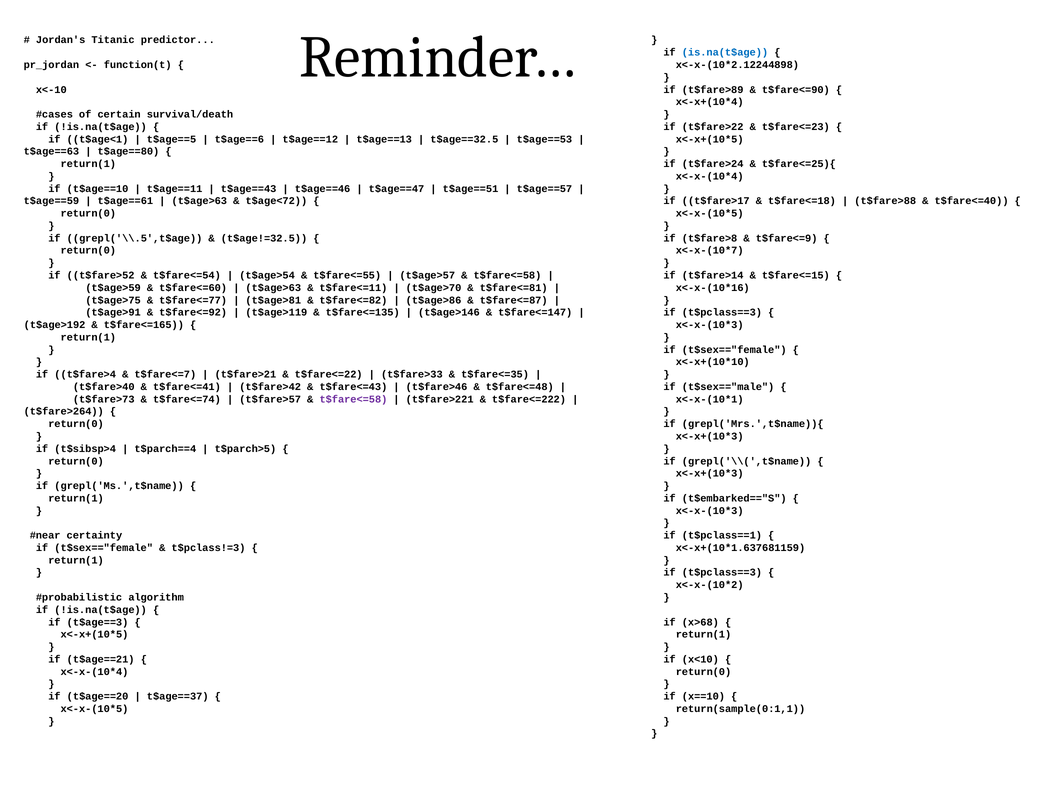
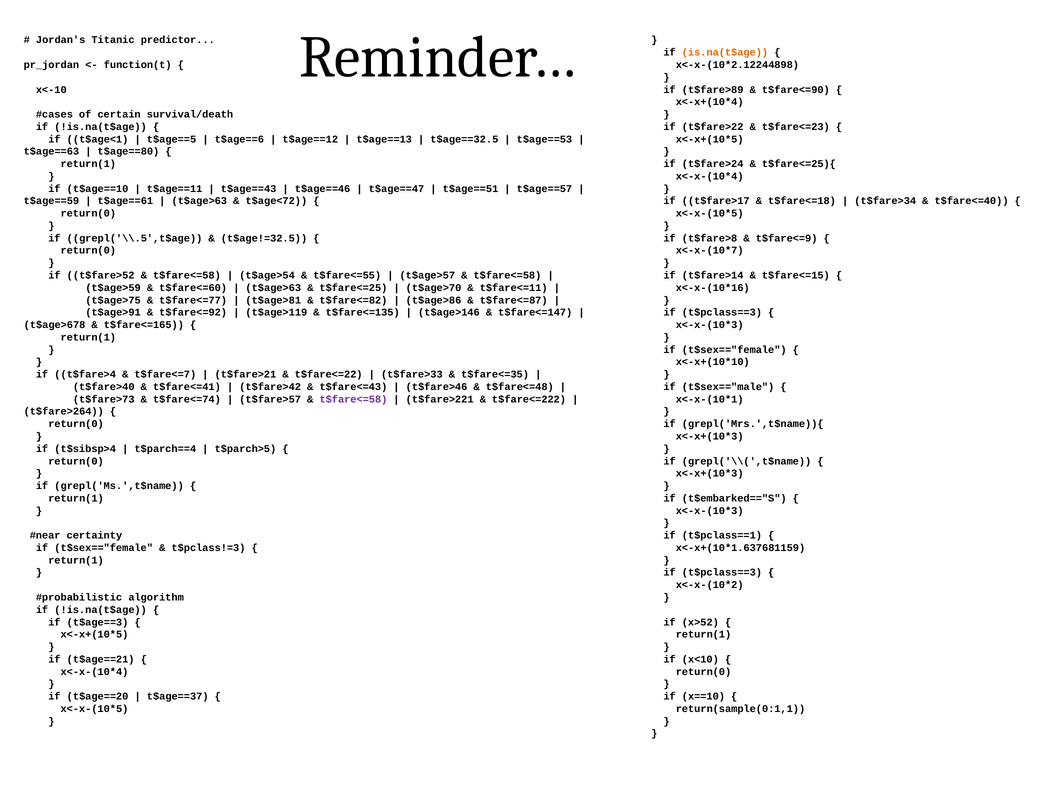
is.na(t$age colour: blue -> orange
t$fare>88: t$fare>88 -> t$fare>34
t$fare<=54 at (187, 275): t$fare<=54 -> t$fare<=58
t$fare<=11: t$fare<=11 -> t$fare<=25
t$fare<=81: t$fare<=81 -> t$fare<=11
t$age>192: t$age>192 -> t$age>678
x>68: x>68 -> x>52
